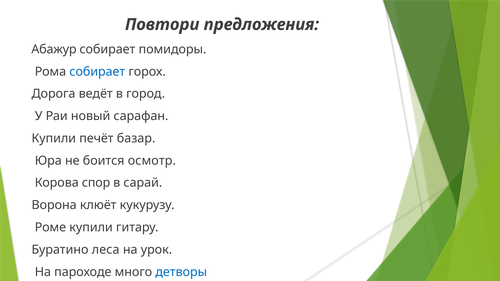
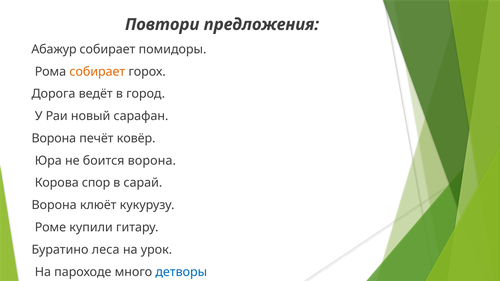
собирает at (97, 72) colour: blue -> orange
Купили at (54, 138): Купили -> Ворона
базар: базар -> ковёр
боится осмотр: осмотр -> ворона
